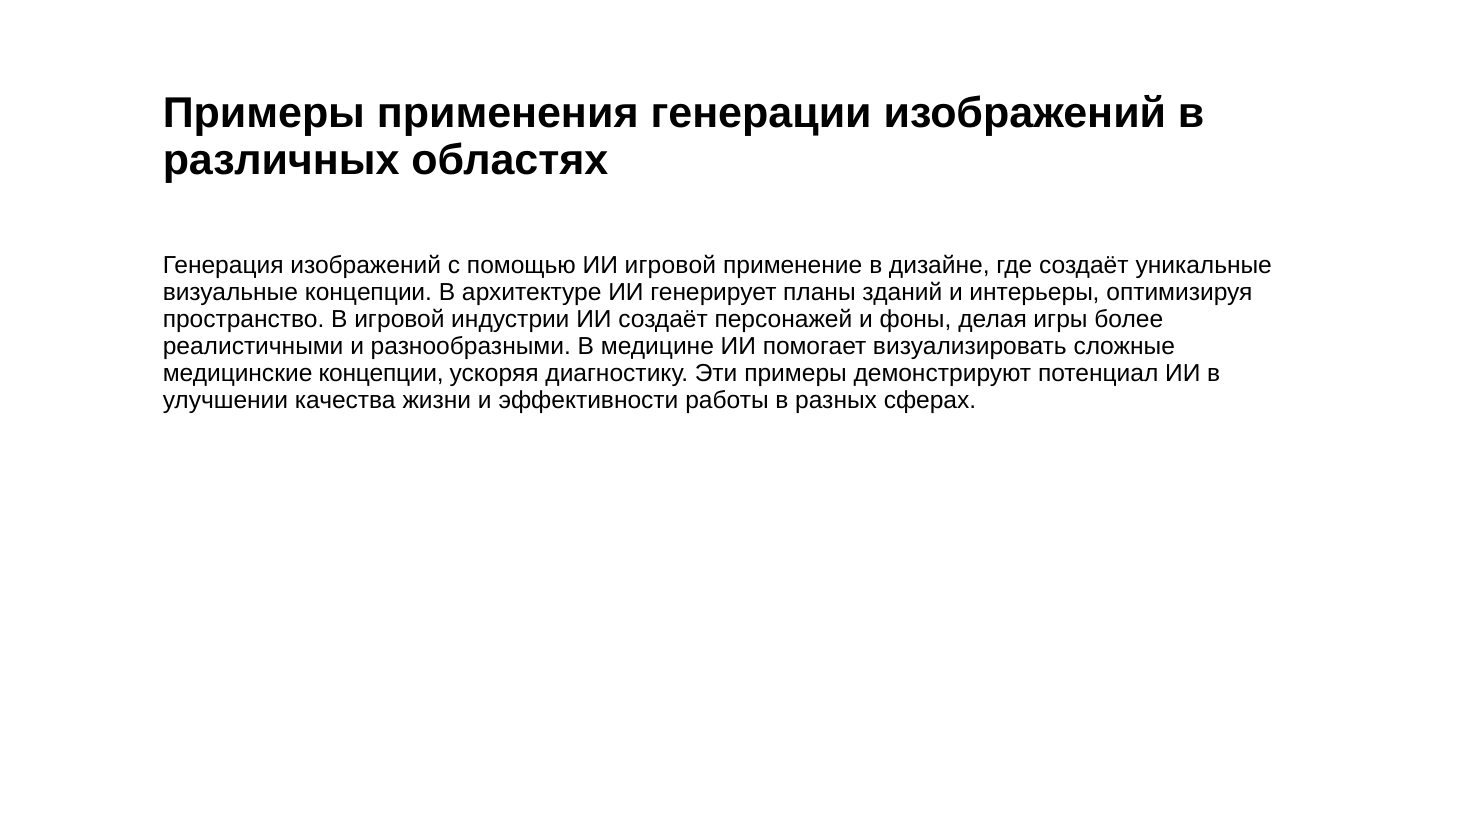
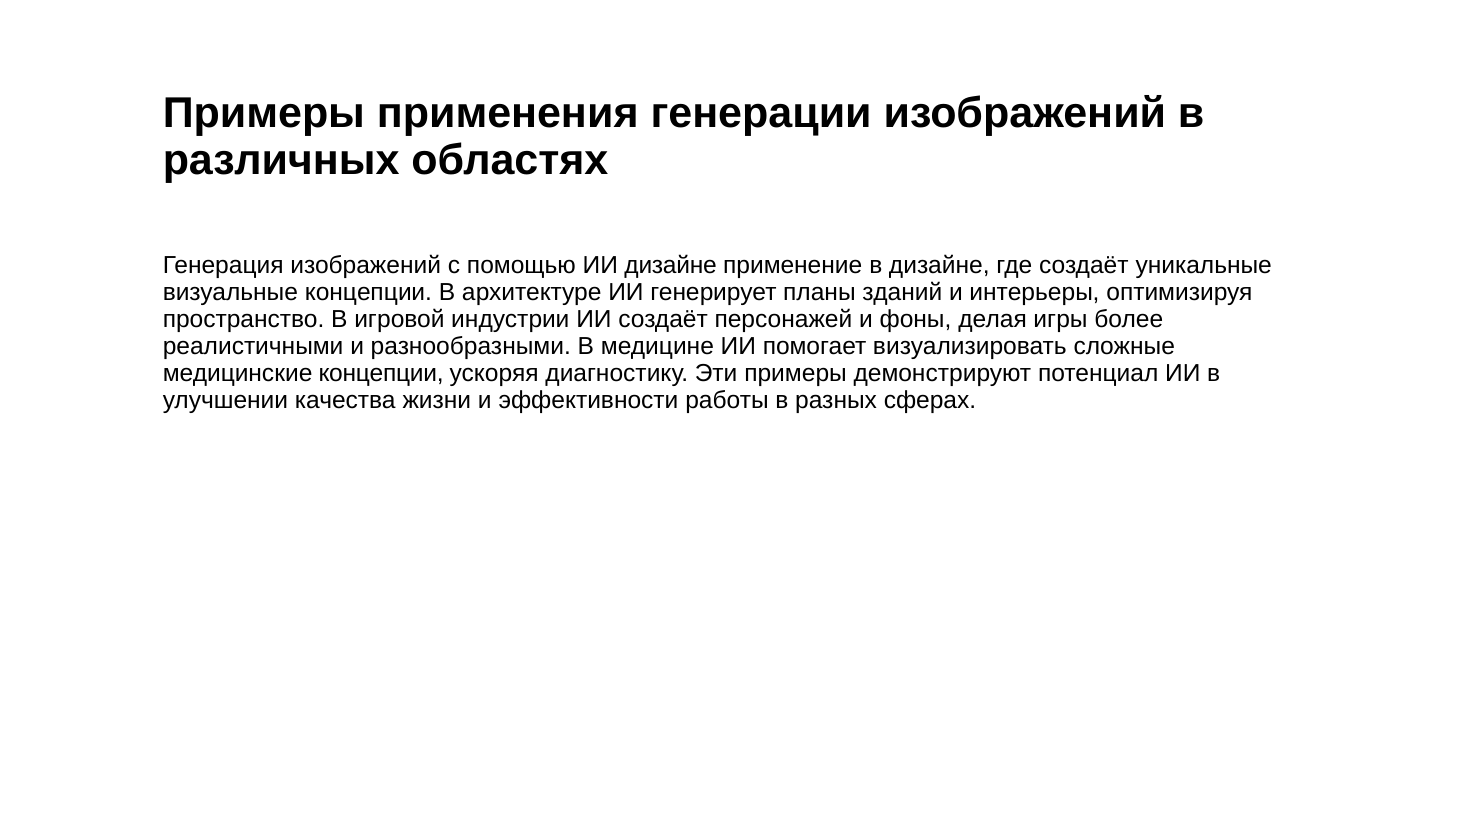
ИИ игровой: игровой -> дизайне
